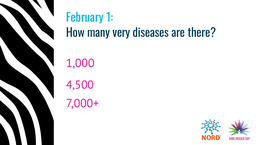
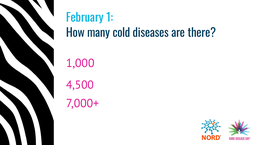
very: very -> cold
